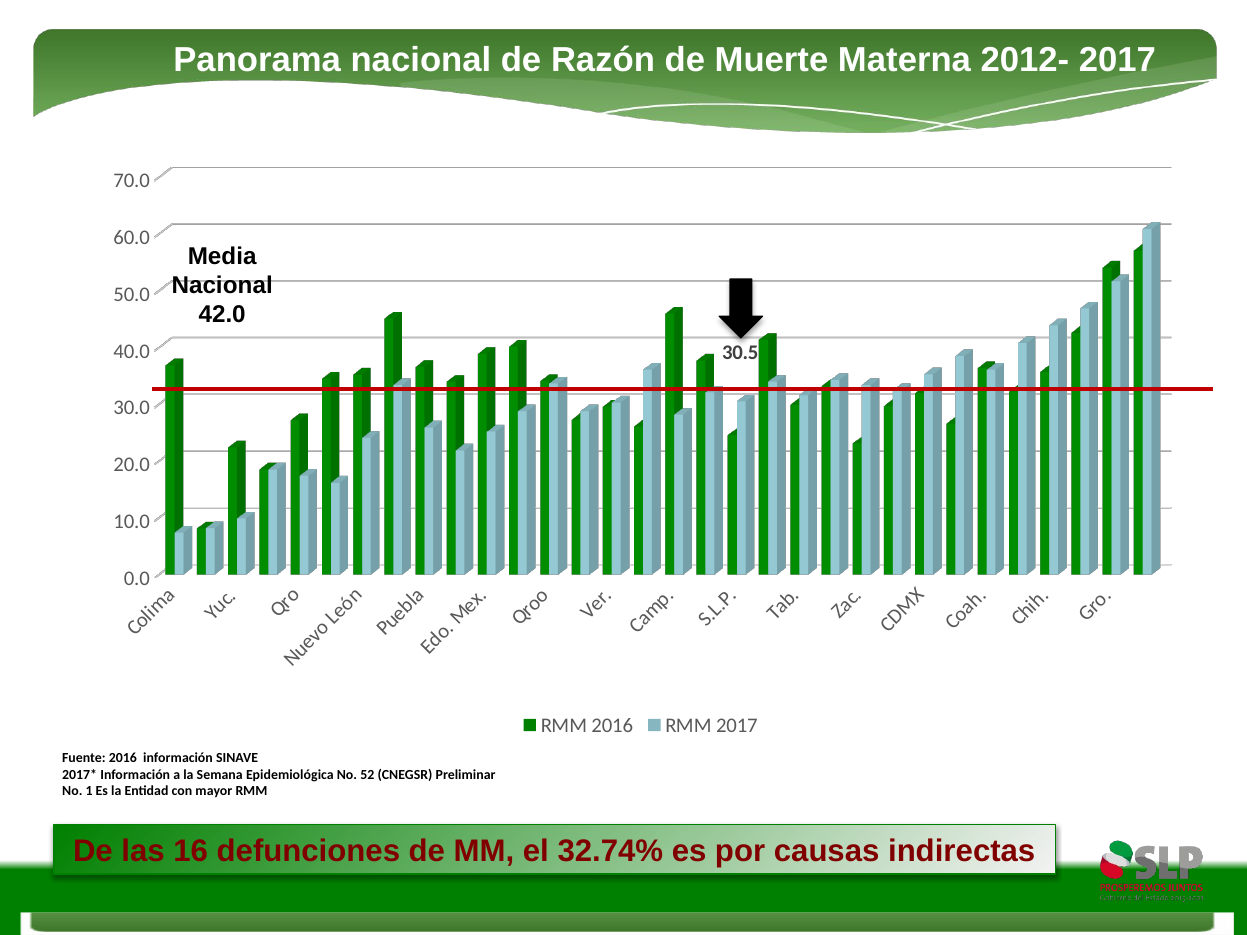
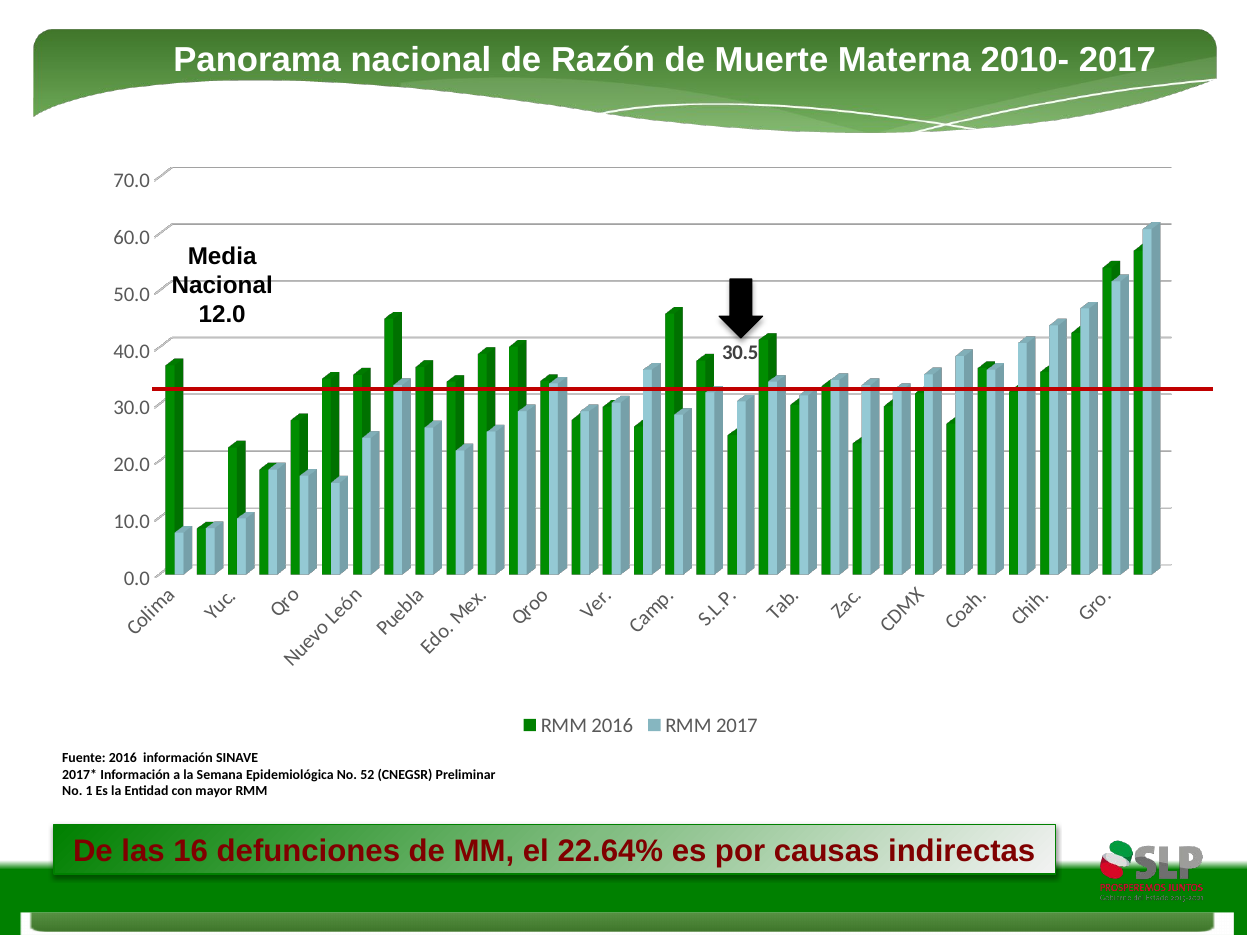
2012-: 2012- -> 2010-
42.0: 42.0 -> 12.0
32.74%: 32.74% -> 22.64%
